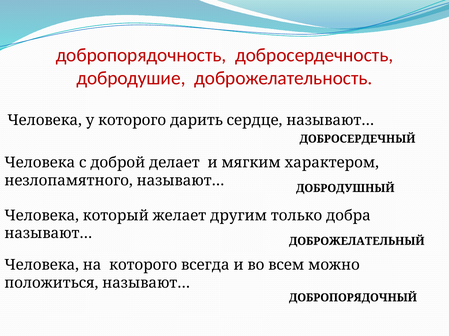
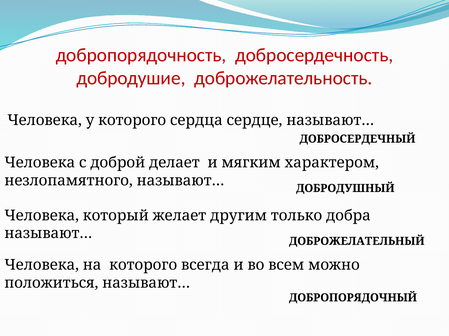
дарить: дарить -> сердца
